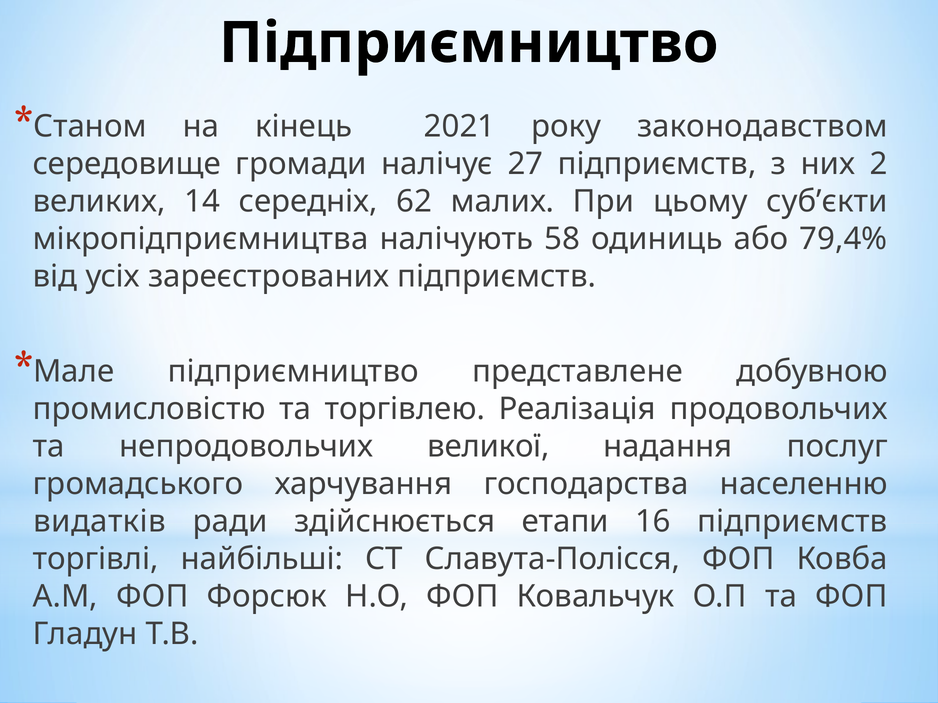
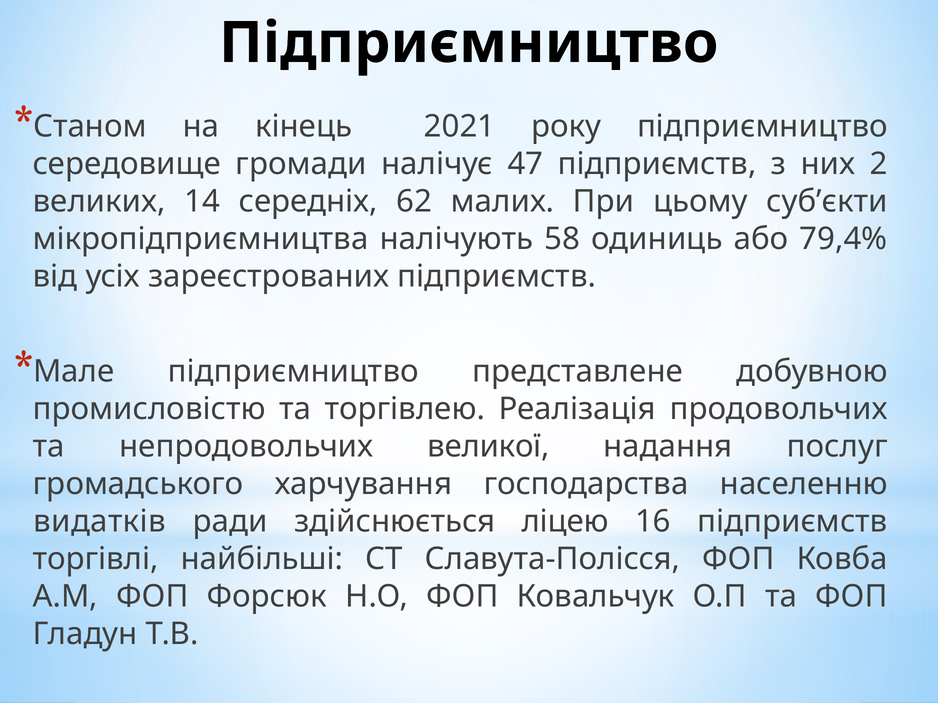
року законодавством: законодавством -> підприємництво
27: 27 -> 47
етапи: етапи -> ліцею
